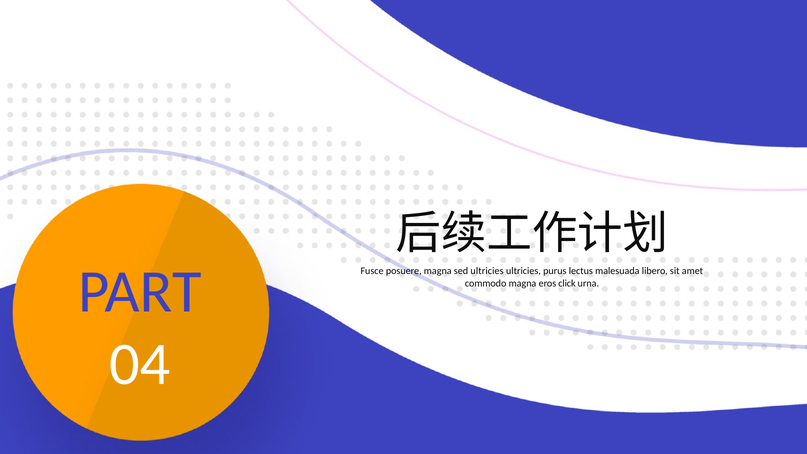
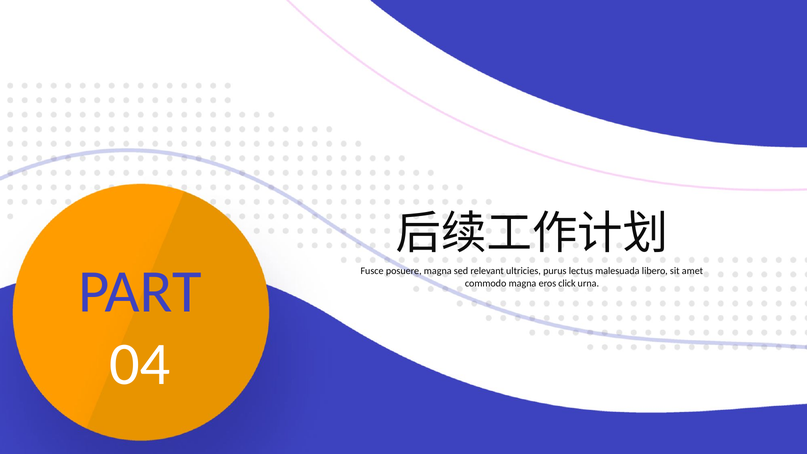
sed ultricies: ultricies -> relevant
